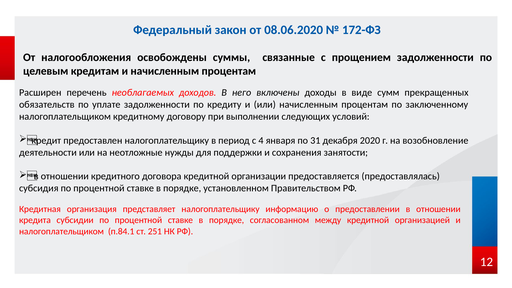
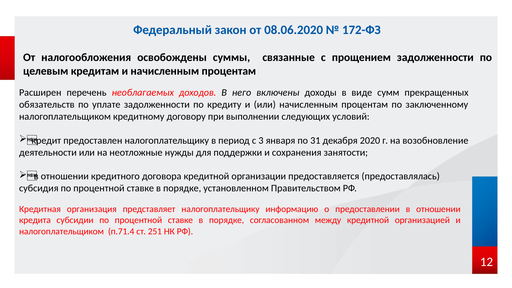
4: 4 -> 3
п.84.1: п.84.1 -> п.71.4
